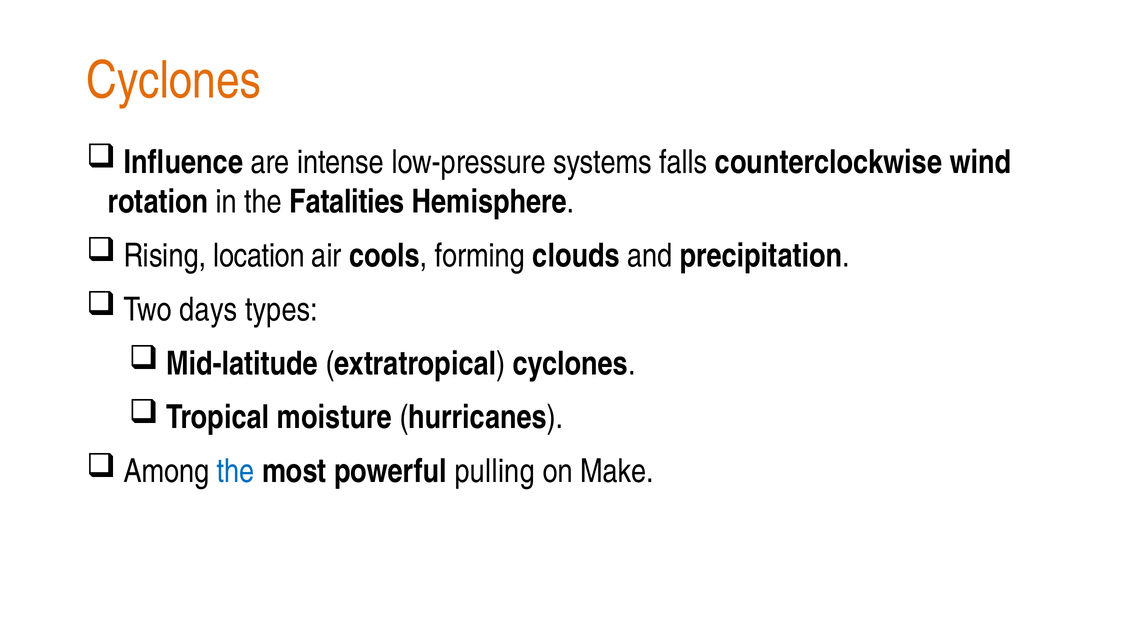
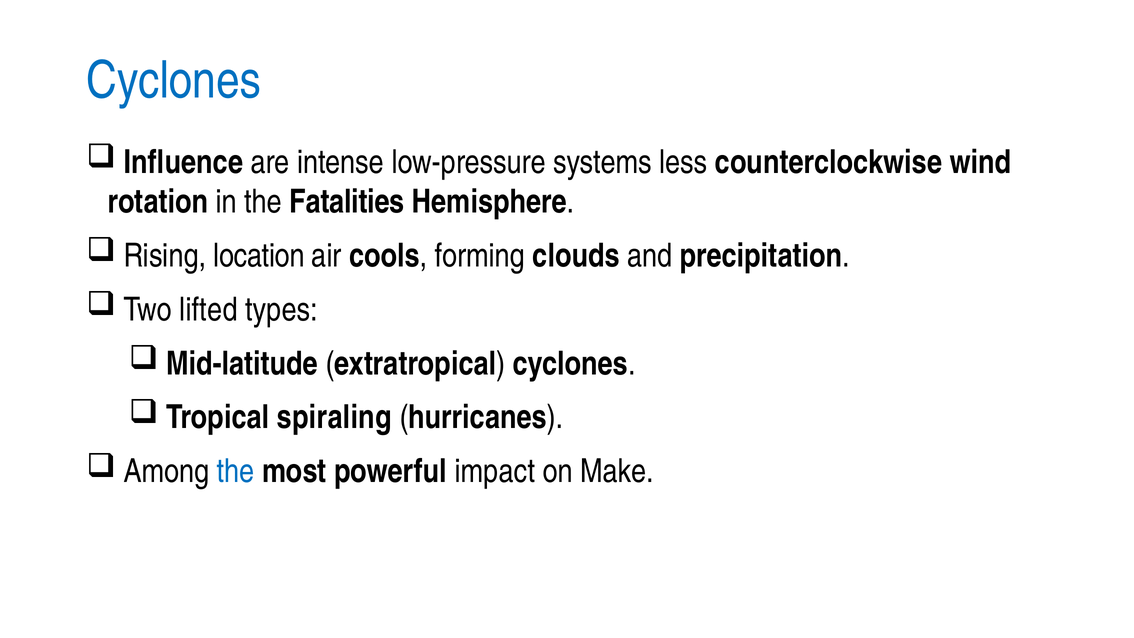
Cyclones at (174, 81) colour: orange -> blue
falls: falls -> less
days: days -> lifted
moisture: moisture -> spiraling
pulling: pulling -> impact
